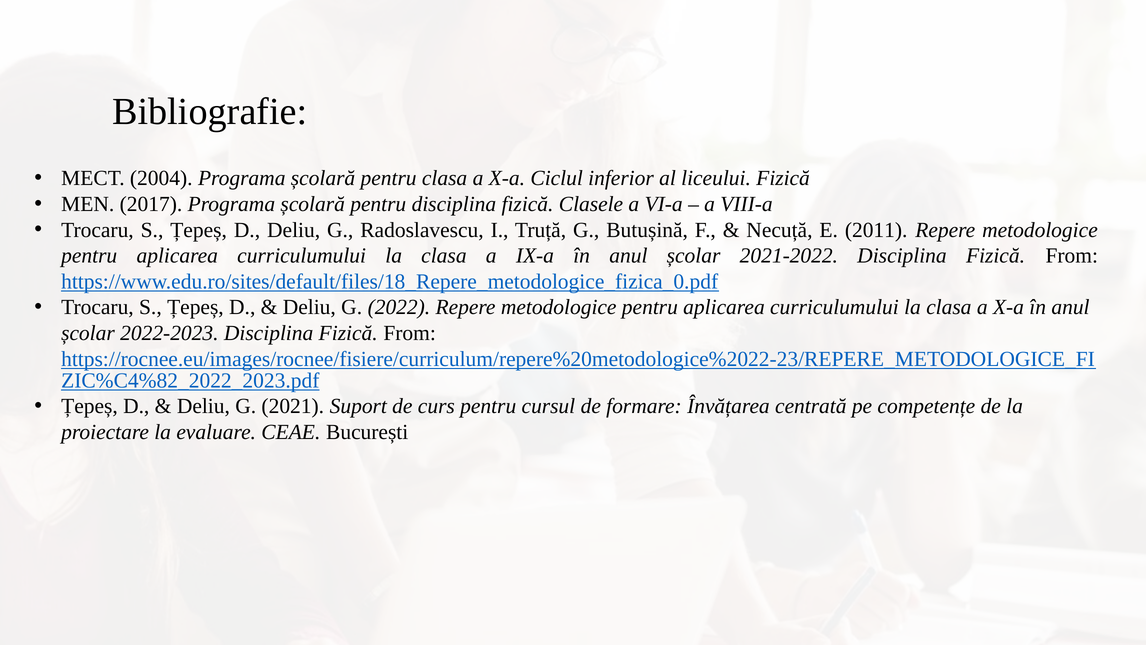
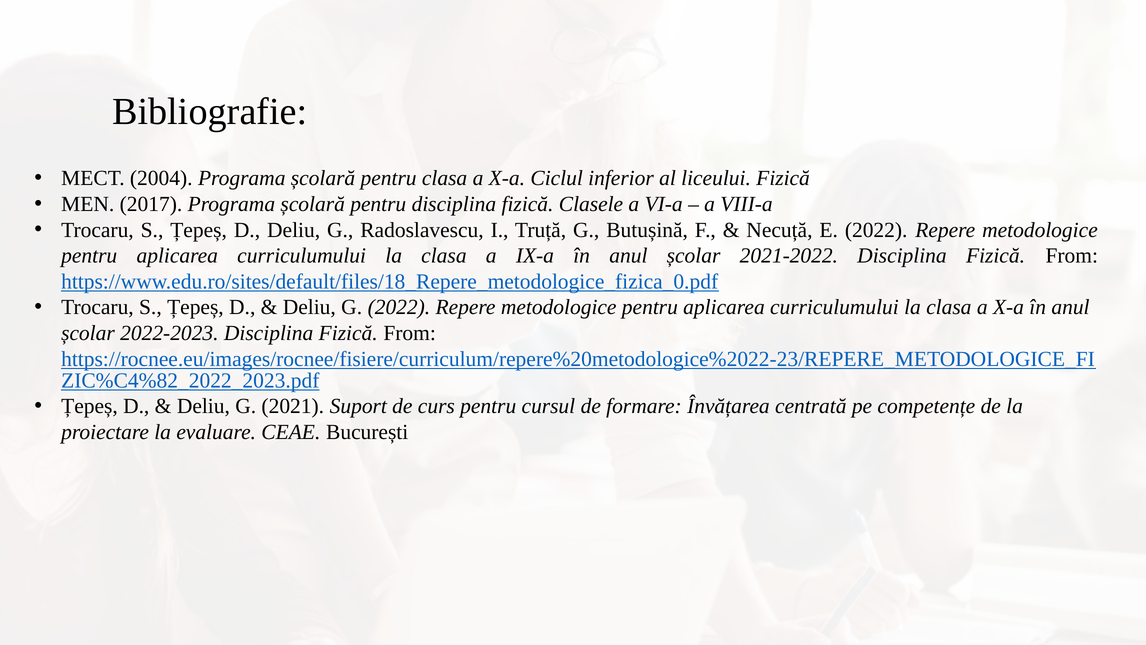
E 2011: 2011 -> 2022
